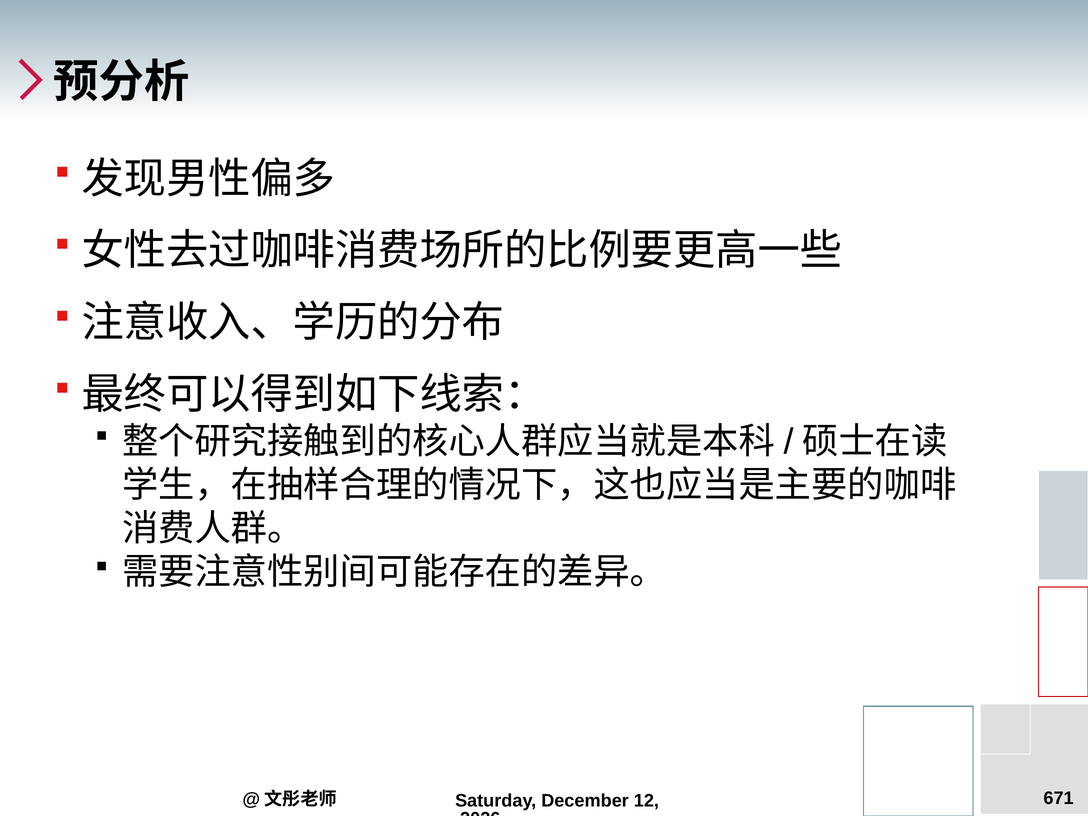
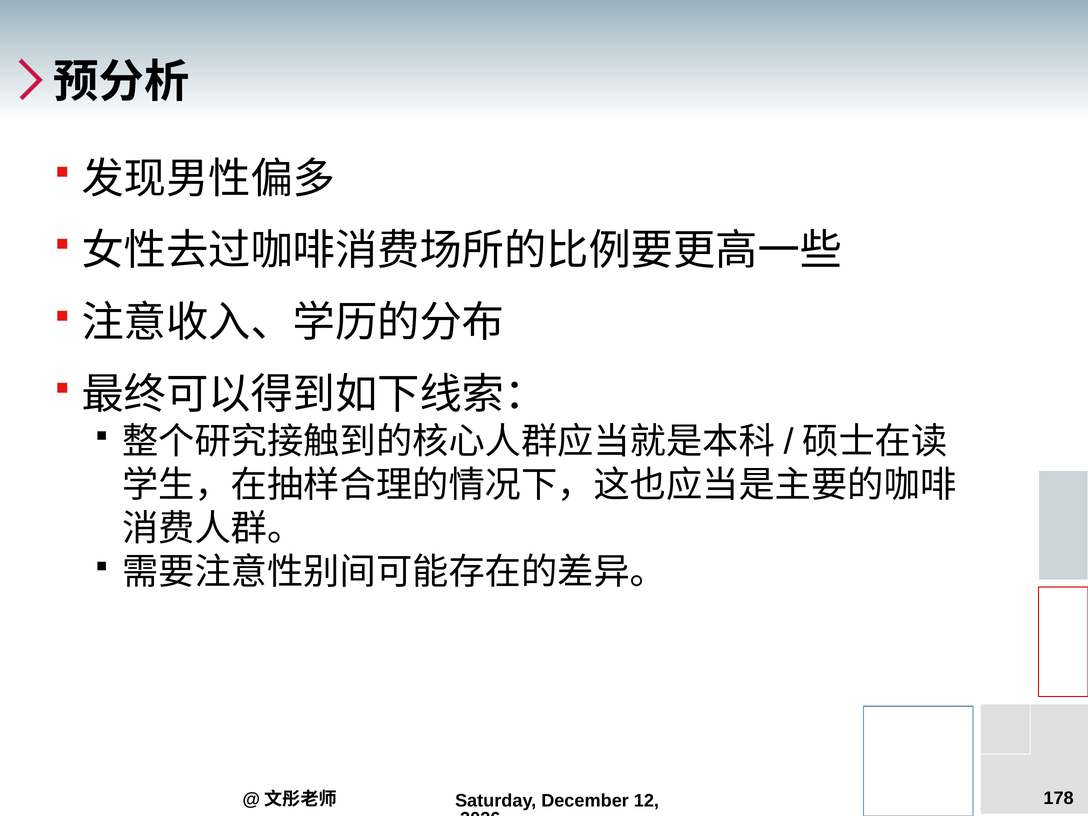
671: 671 -> 178
